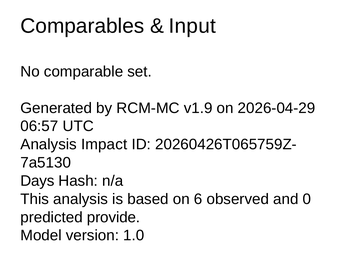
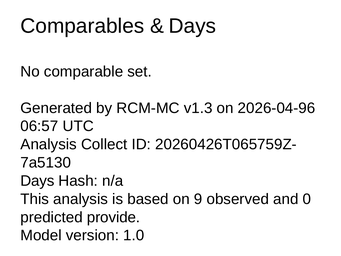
Input at (192, 26): Input -> Days
v1.9: v1.9 -> v1.3
2026-04-29: 2026-04-29 -> 2026-04-96
Impact: Impact -> Collect
6: 6 -> 9
